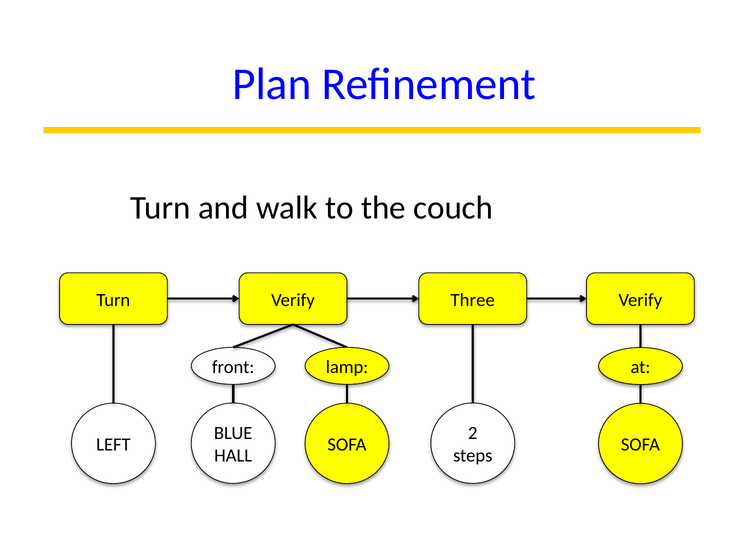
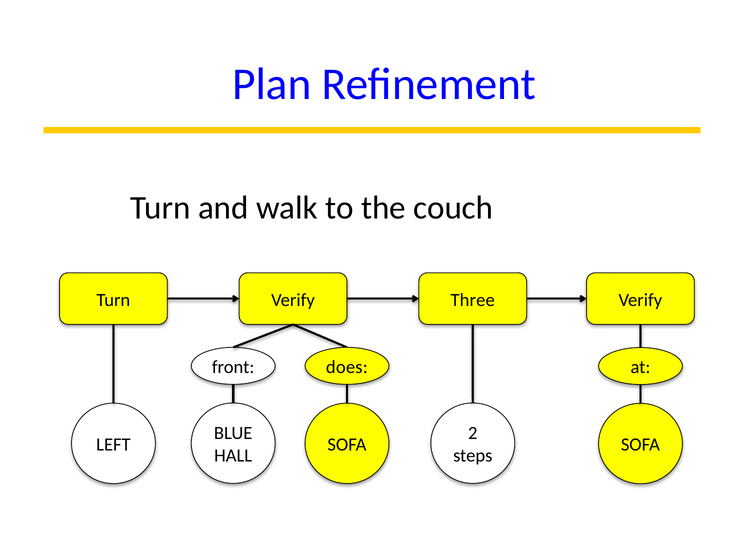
lamp: lamp -> does
